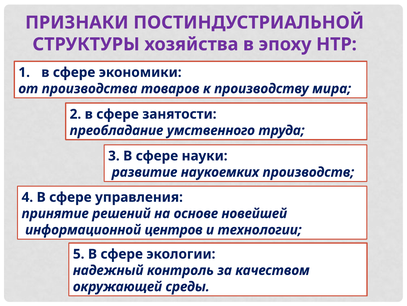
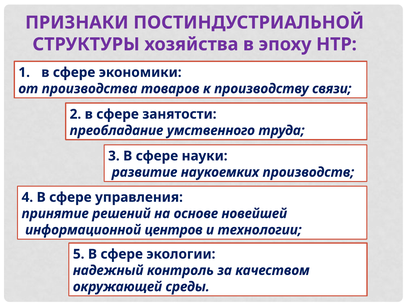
мира: мира -> связи
